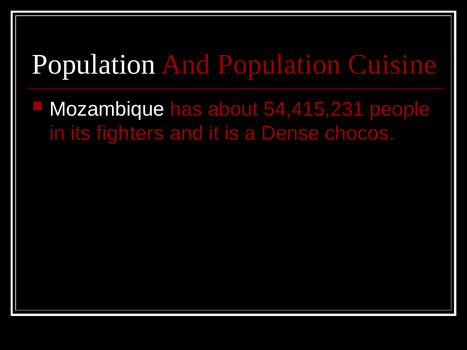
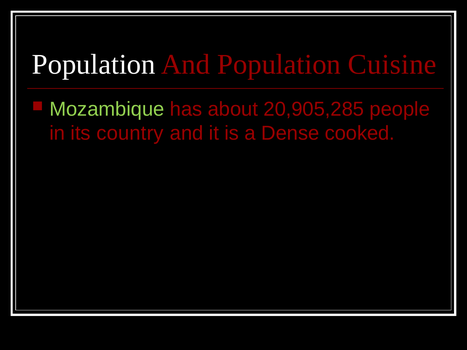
Mozambique colour: white -> light green
54,415,231: 54,415,231 -> 20,905,285
fighters: fighters -> country
chocos: chocos -> cooked
